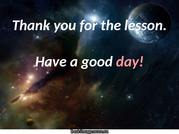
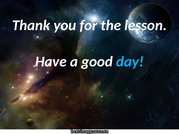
day colour: pink -> light blue
